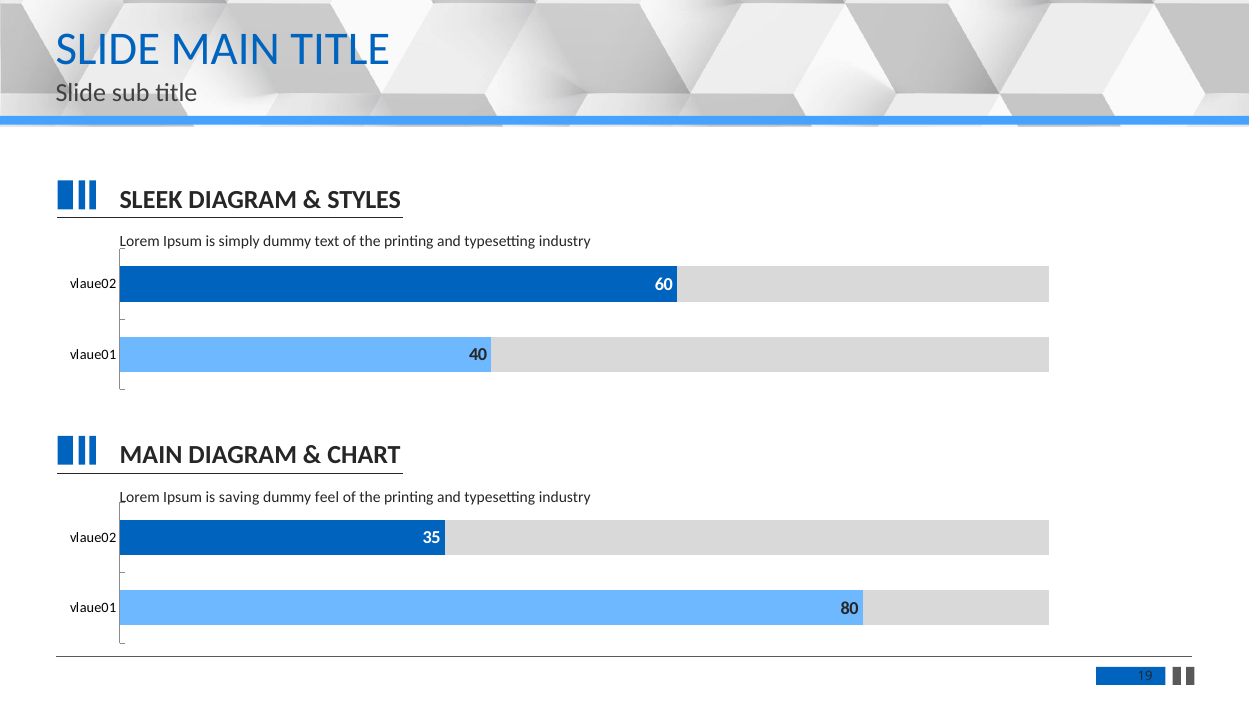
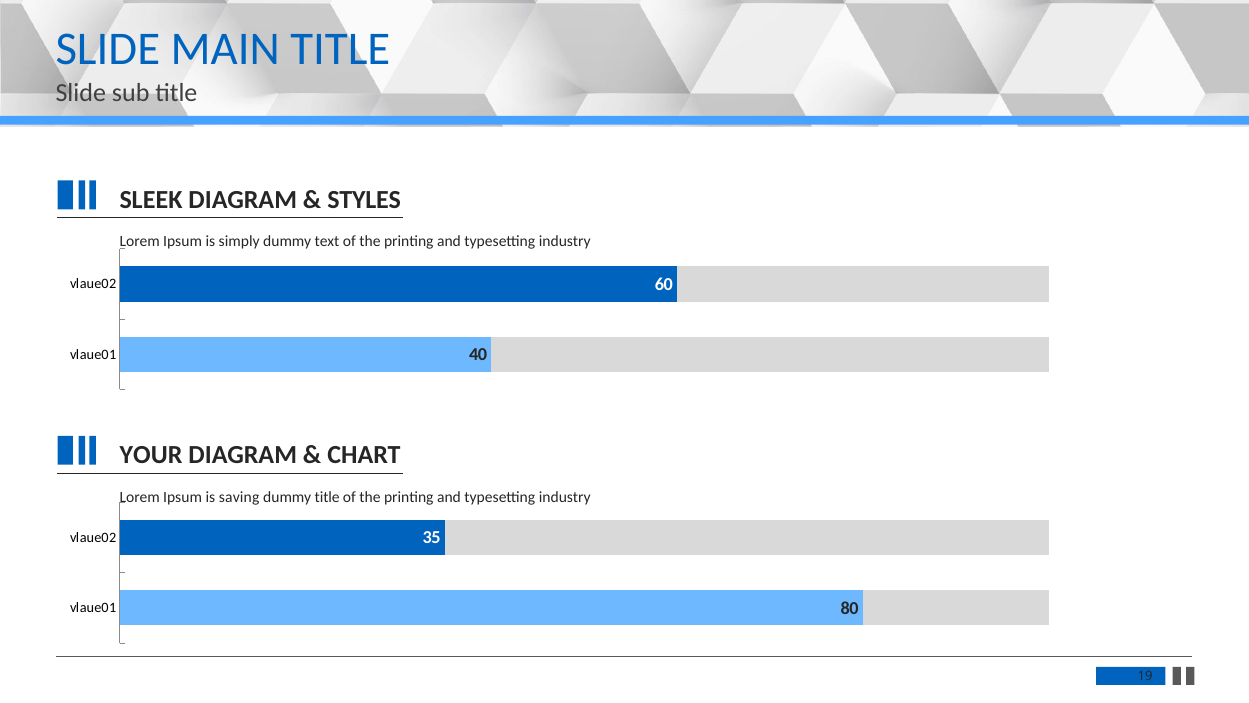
MAIN at (151, 455): MAIN -> YOUR
dummy feel: feel -> title
